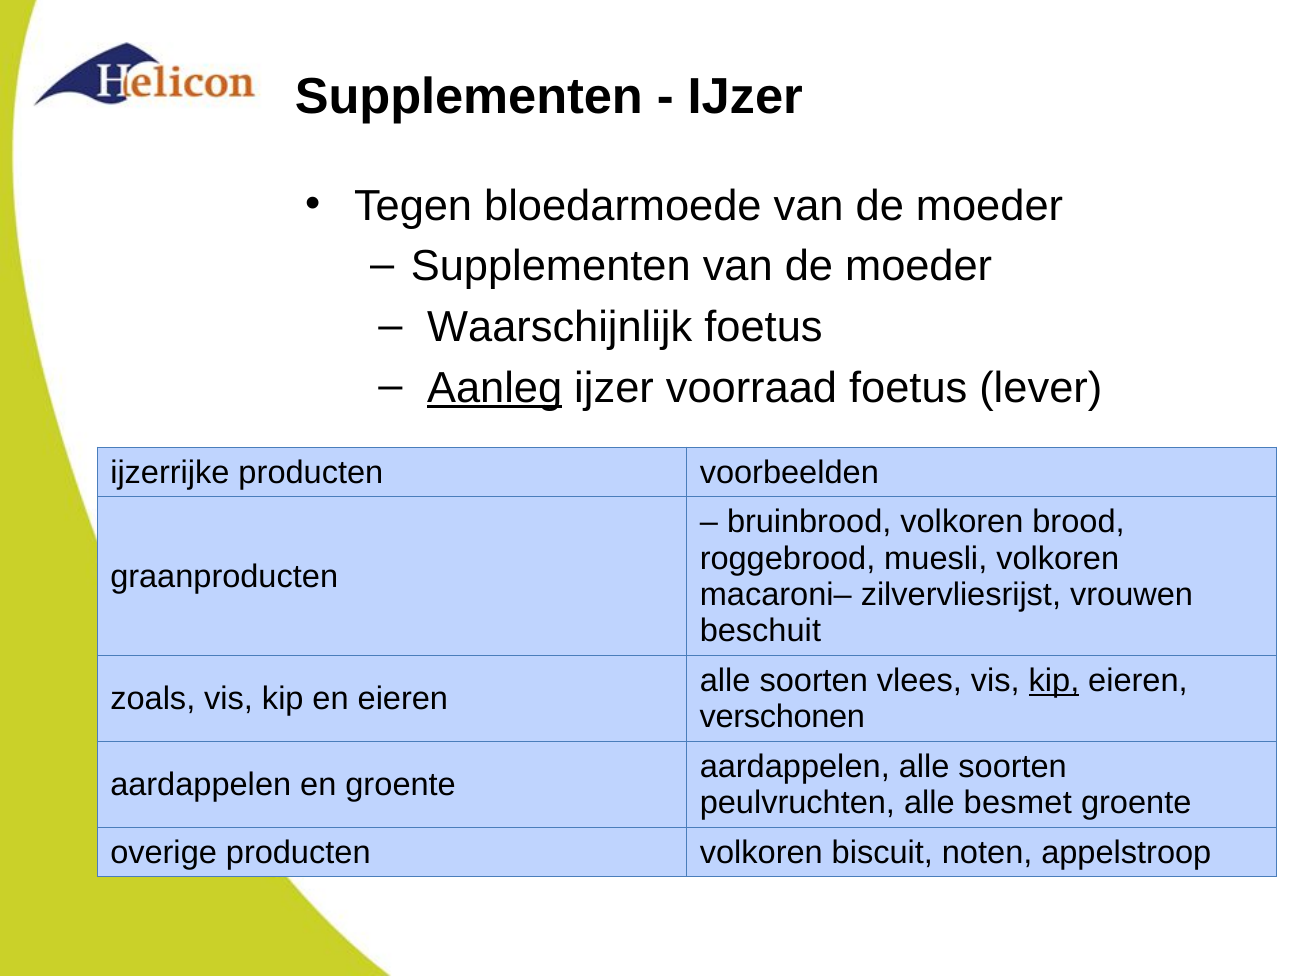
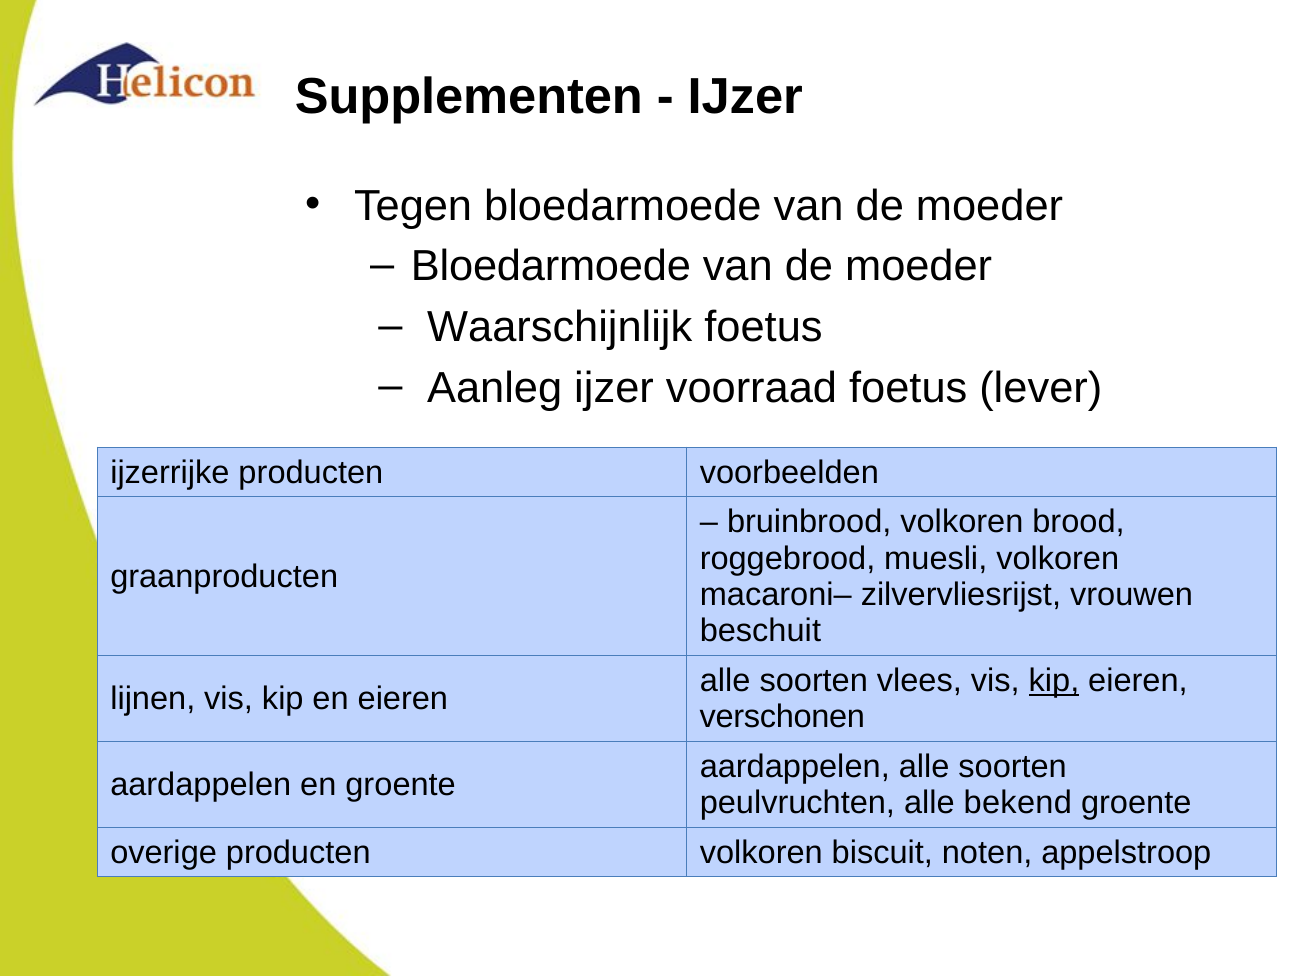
Supplementen at (551, 267): Supplementen -> Bloedarmoede
Aanleg underline: present -> none
zoals: zoals -> lijnen
besmet: besmet -> bekend
